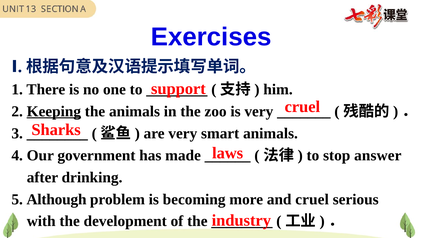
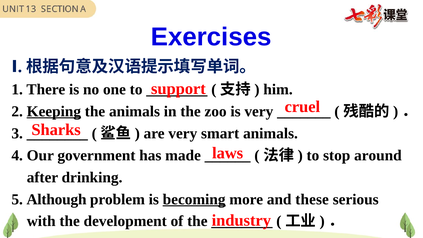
answer: answer -> around
becoming underline: none -> present
and cruel: cruel -> these
